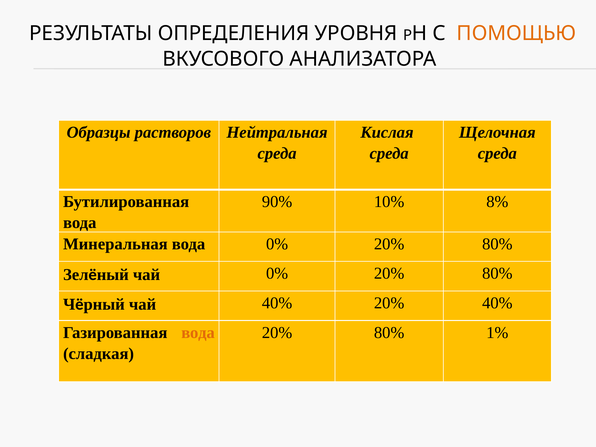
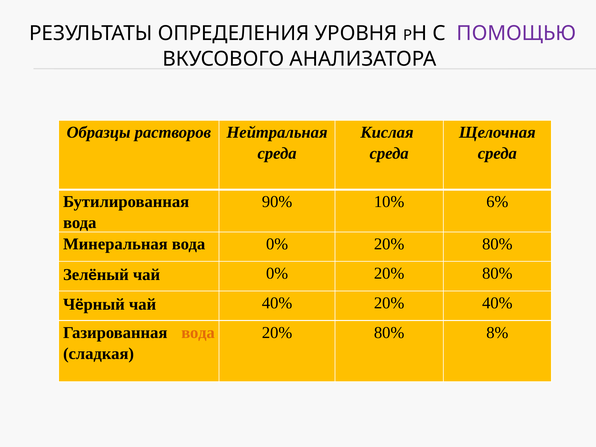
ПОМОЩЬЮ colour: orange -> purple
8%: 8% -> 6%
1%: 1% -> 8%
